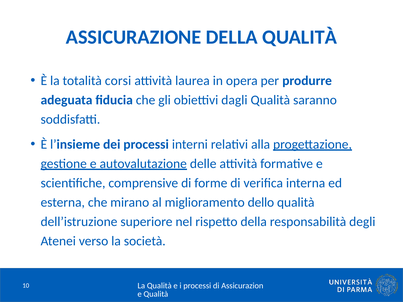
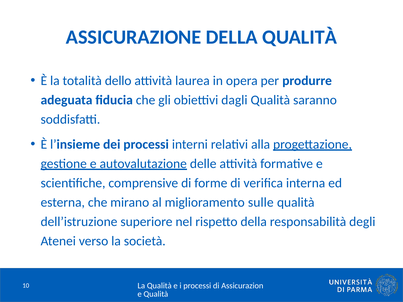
corsi: corsi -> dello
dello: dello -> sulle
